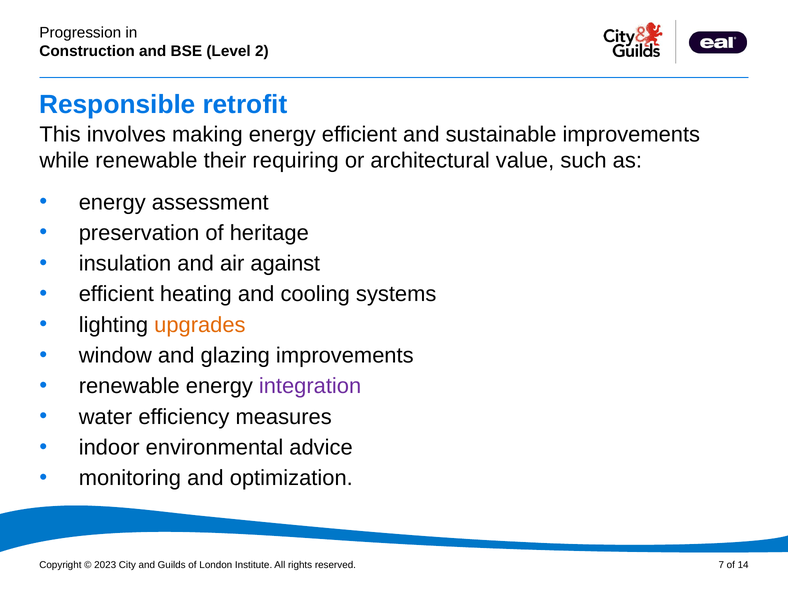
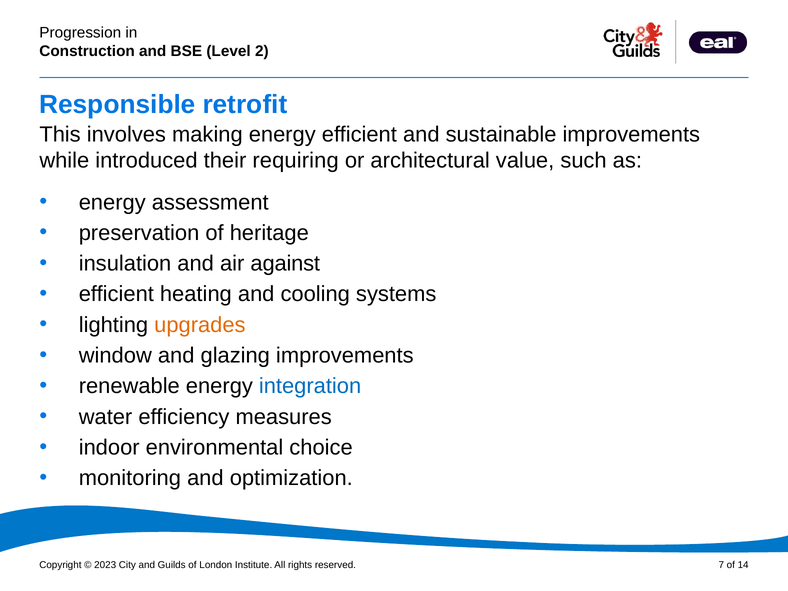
while renewable: renewable -> introduced
integration colour: purple -> blue
advice: advice -> choice
